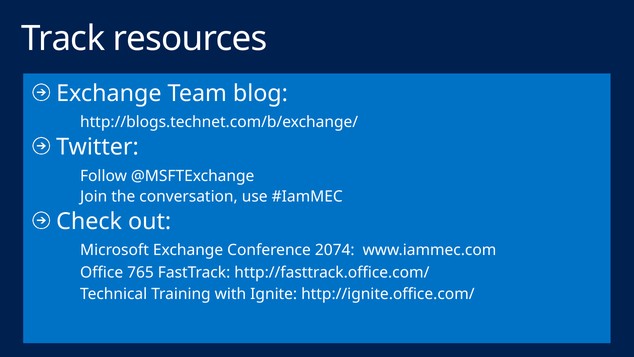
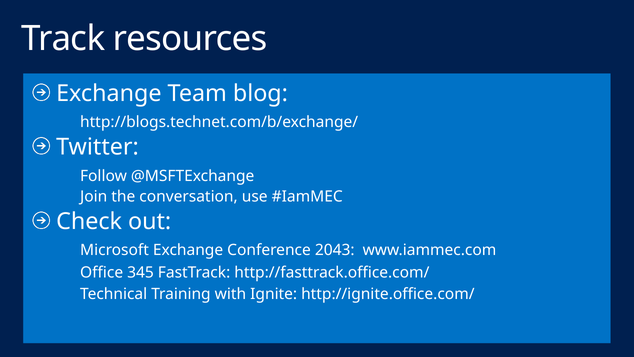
2074: 2074 -> 2043
765: 765 -> 345
